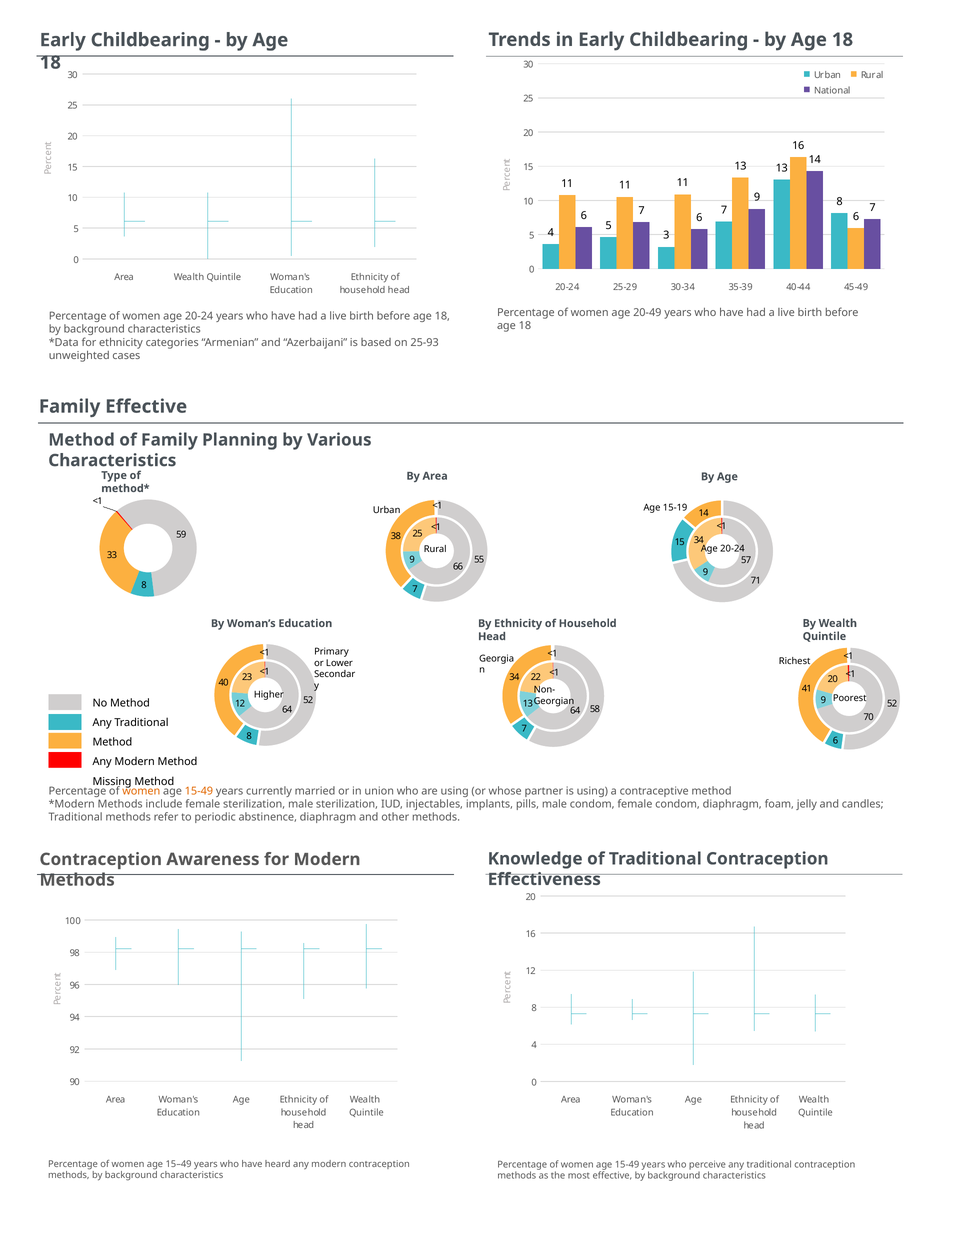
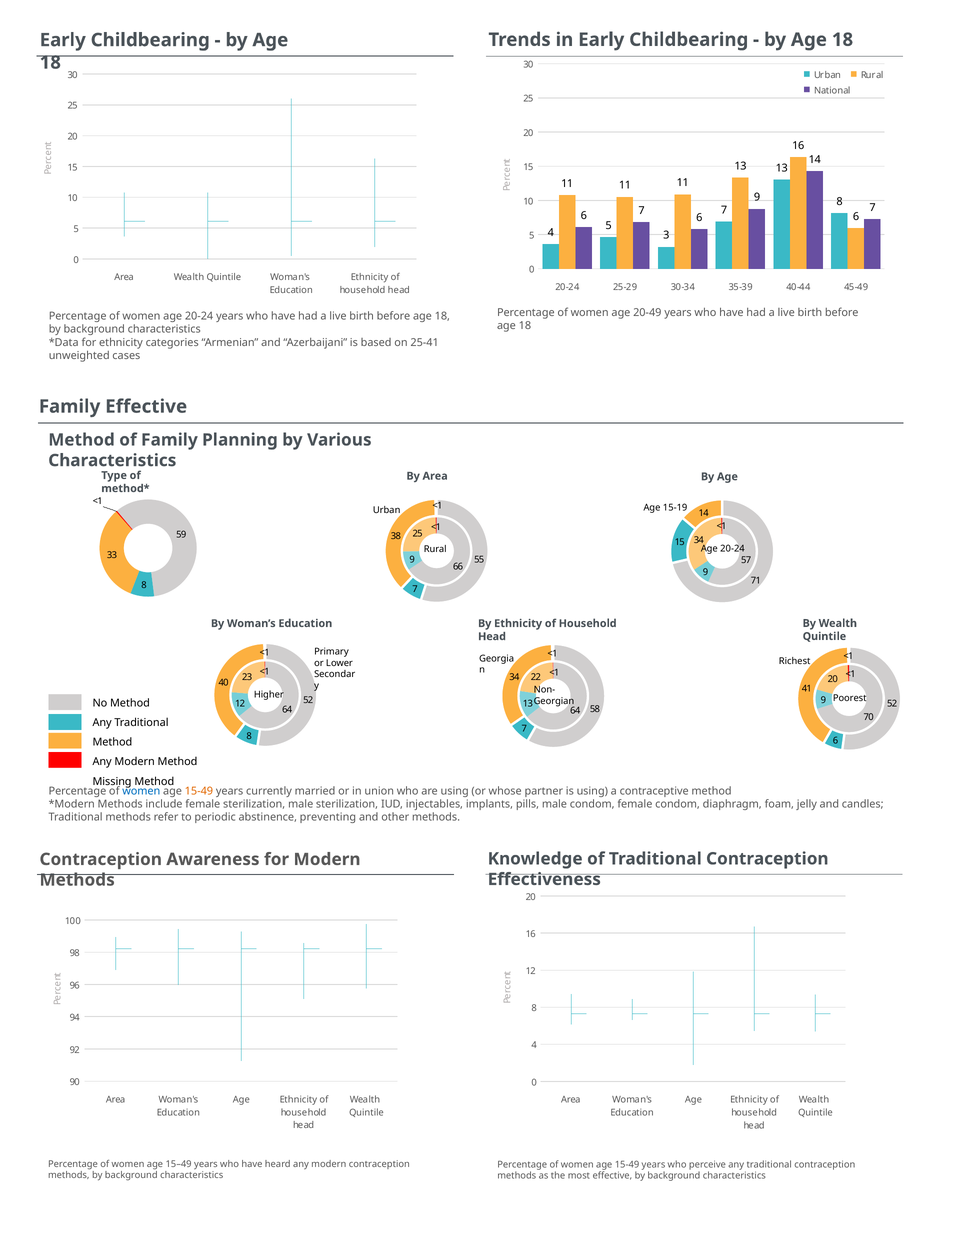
25-93: 25-93 -> 25-41
women at (141, 791) colour: orange -> blue
abstinence diaphragm: diaphragm -> preventing
